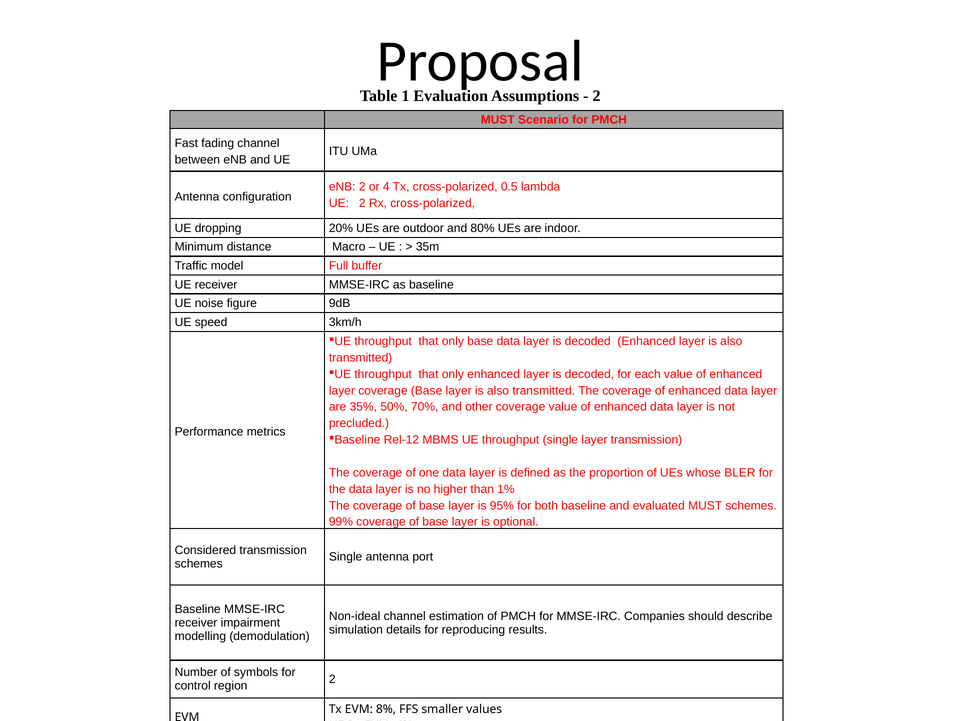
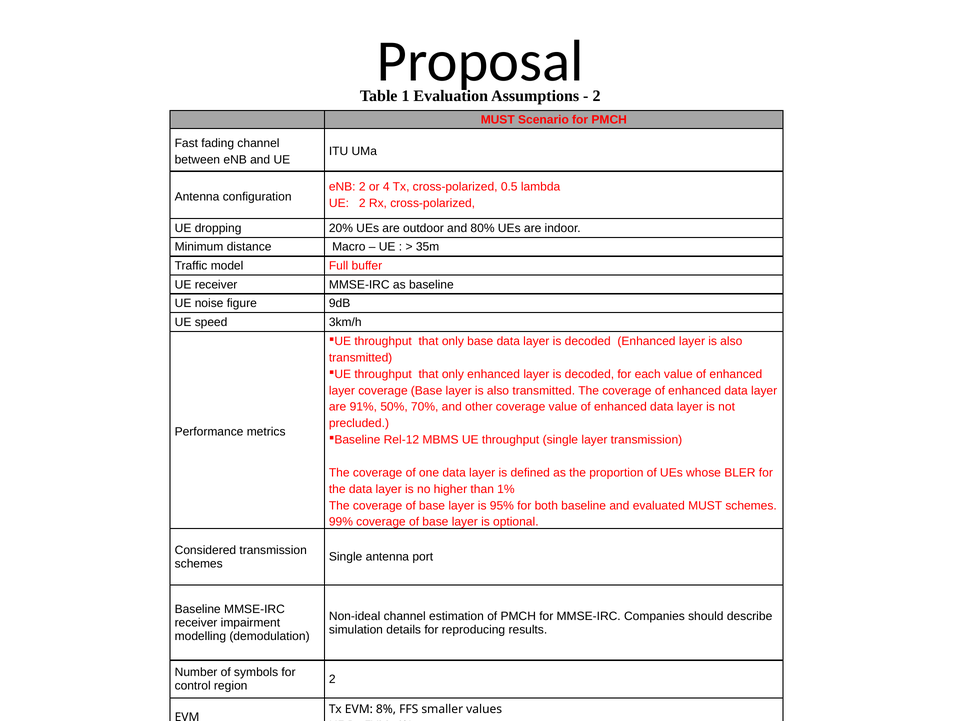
35%: 35% -> 91%
